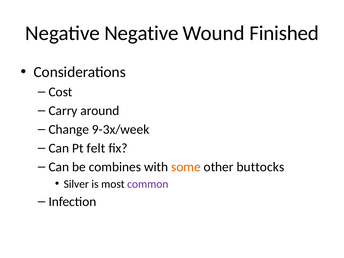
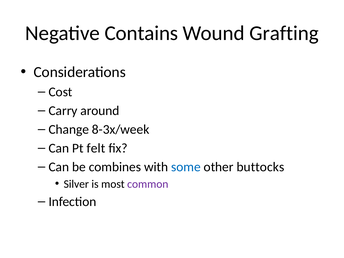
Negative Negative: Negative -> Contains
Finished: Finished -> Grafting
9-3x/week: 9-3x/week -> 8-3x/week
some colour: orange -> blue
